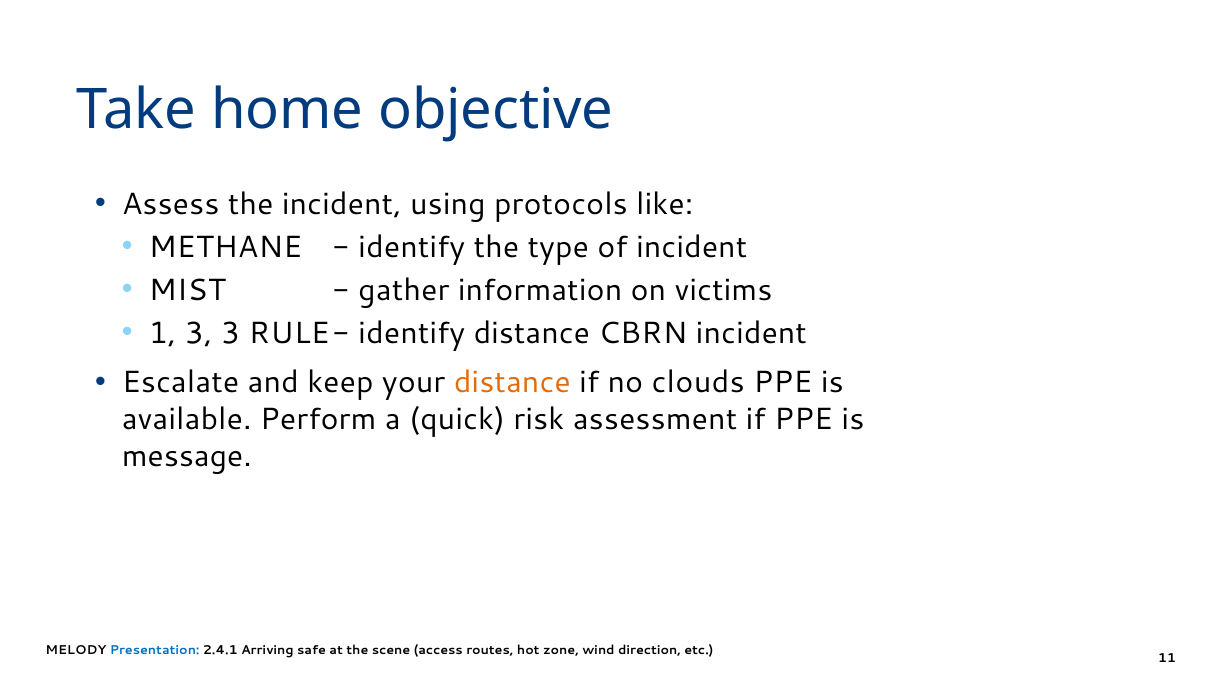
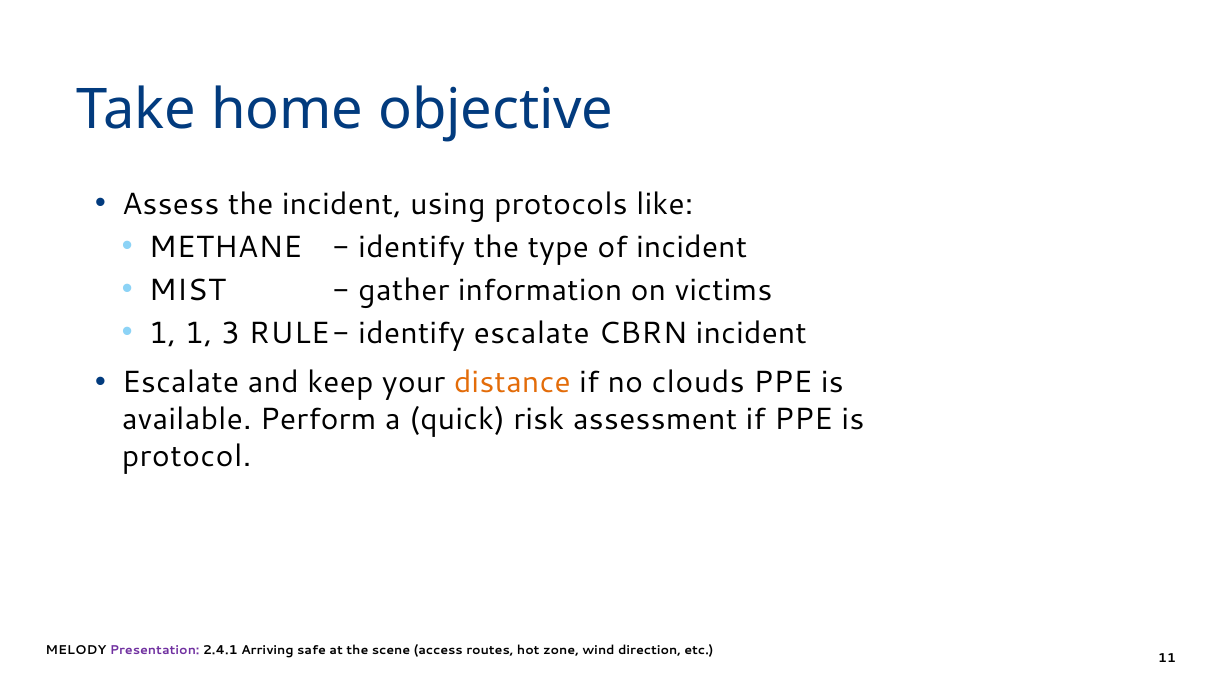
1 3: 3 -> 1
identify distance: distance -> escalate
message: message -> protocol
Presentation colour: blue -> purple
